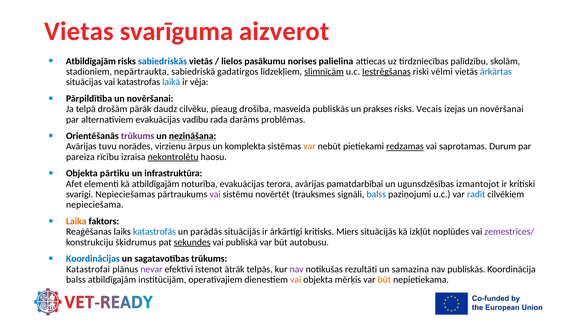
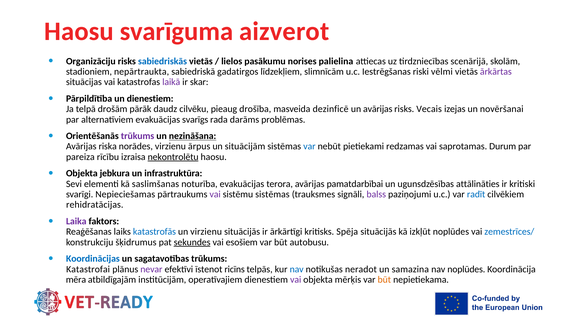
Vietas at (79, 31): Vietas -> Haosu
Atbildīgajām at (91, 61): Atbildīgajām -> Organizāciju
palīdzību: palīdzību -> scenārijā
slimnīcām underline: present -> none
Iestrēgšanas underline: present -> none
ārkārtas colour: blue -> purple
laikā colour: blue -> purple
vēja: vēja -> skar
Pārpildītība un novēršanai: novēršanai -> dienestiem
masveida publiskās: publiskās -> dezinficē
un prakses: prakses -> avārijas
vadību: vadību -> svarīgs
tuvu: tuvu -> riska
komplekta: komplekta -> situācijām
var at (309, 146) colour: orange -> blue
redzamas underline: present -> none
pārtiku: pārtiku -> jebkura
Afet: Afet -> Sevi
kā atbildīgajām: atbildīgajām -> saslimšanas
izmantojot: izmantojot -> attālināties
sistēmu novērtēt: novērtēt -> sistēmas
balss at (376, 194) colour: blue -> purple
nepieciešama: nepieciešama -> rehidratācijas
Laika colour: orange -> purple
un parādās: parādās -> virzienu
Miers: Miers -> Spēja
zemestrīces/ colour: purple -> blue
publiskā: publiskā -> esošiem
ātrāk: ātrāk -> ricīns
nav at (297, 269) colour: purple -> blue
rezultāti: rezultāti -> neradot
nav publiskās: publiskās -> noplūdes
balss at (76, 279): balss -> mēra
vai at (296, 279) colour: orange -> purple
